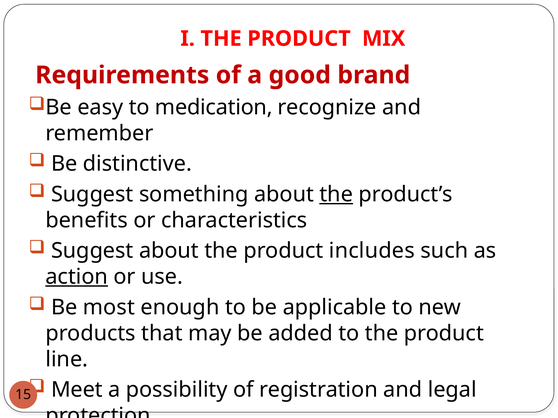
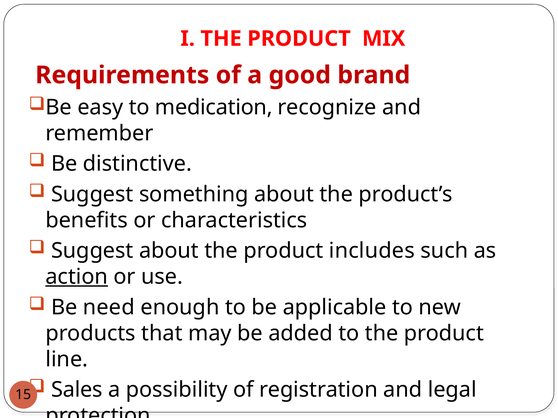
the at (336, 194) underline: present -> none
most: most -> need
Meet: Meet -> Sales
